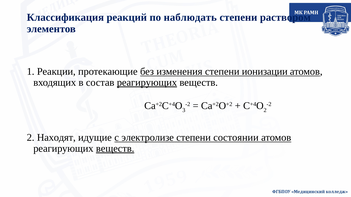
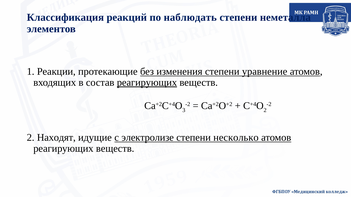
раствором: раствором -> неметалла
ионизации: ионизации -> уравнение
состоянии: состоянии -> несколько
веществ at (115, 149) underline: present -> none
